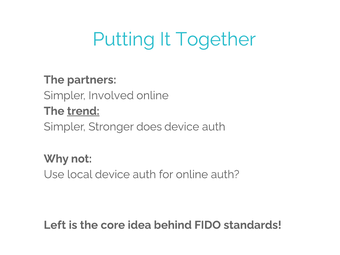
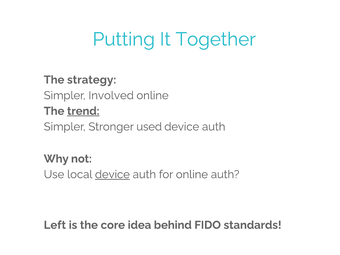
partners: partners -> strategy
does: does -> used
device at (112, 174) underline: none -> present
